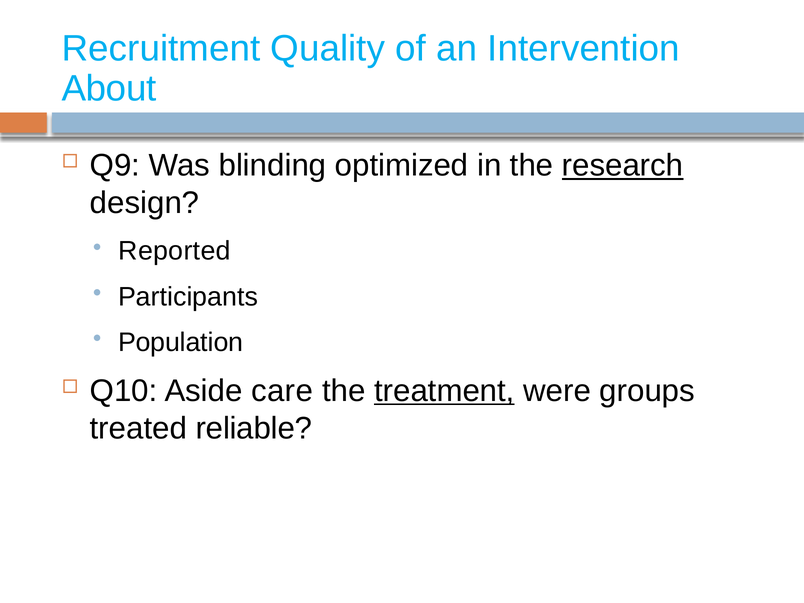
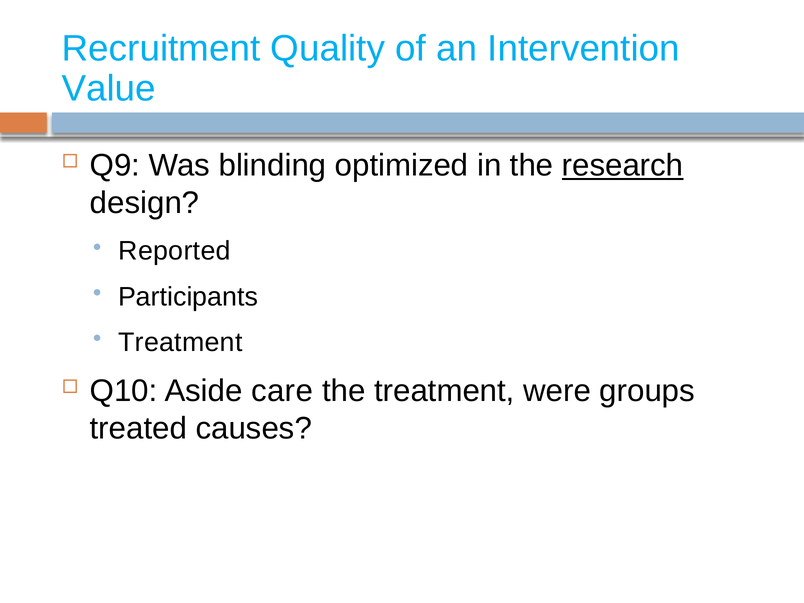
About: About -> Value
Population at (181, 342): Population -> Treatment
treatment at (444, 391) underline: present -> none
reliable: reliable -> causes
